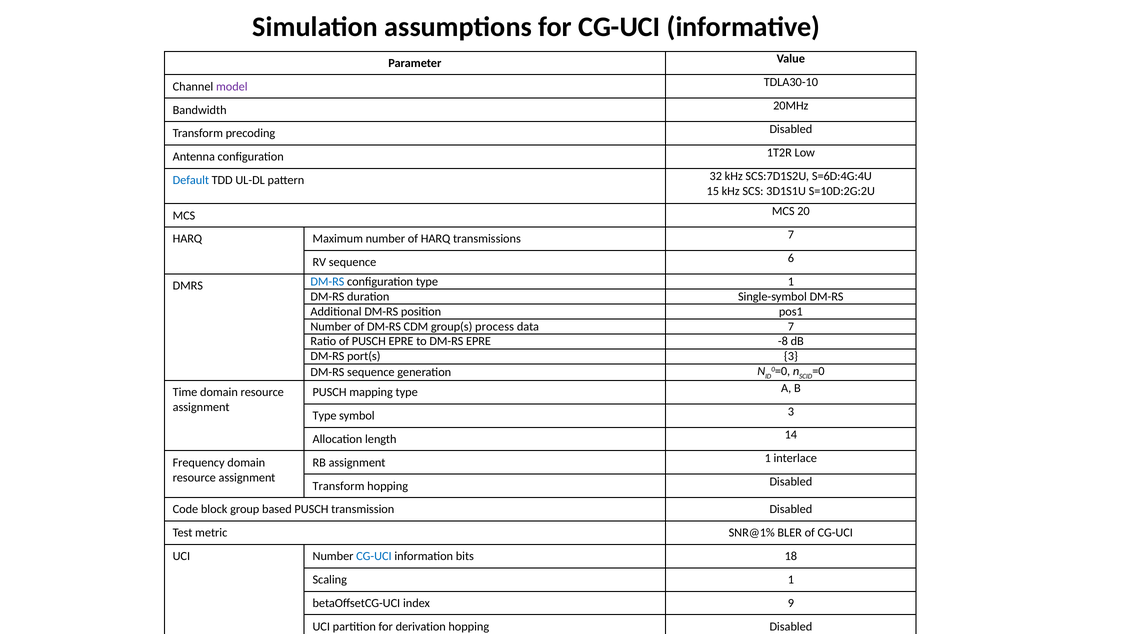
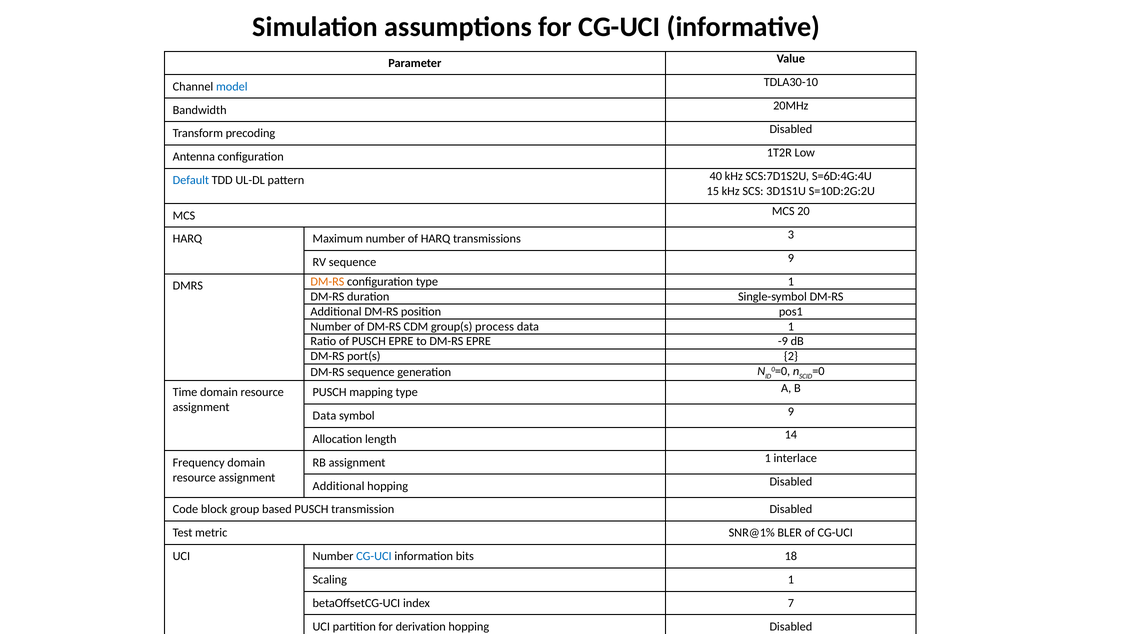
model colour: purple -> blue
32: 32 -> 40
transmissions 7: 7 -> 3
sequence 6: 6 -> 9
DM-RS at (327, 282) colour: blue -> orange
data 7: 7 -> 1
-8: -8 -> -9
port(s 3: 3 -> 2
Type at (325, 416): Type -> Data
symbol 3: 3 -> 9
Transform at (339, 486): Transform -> Additional
9: 9 -> 7
